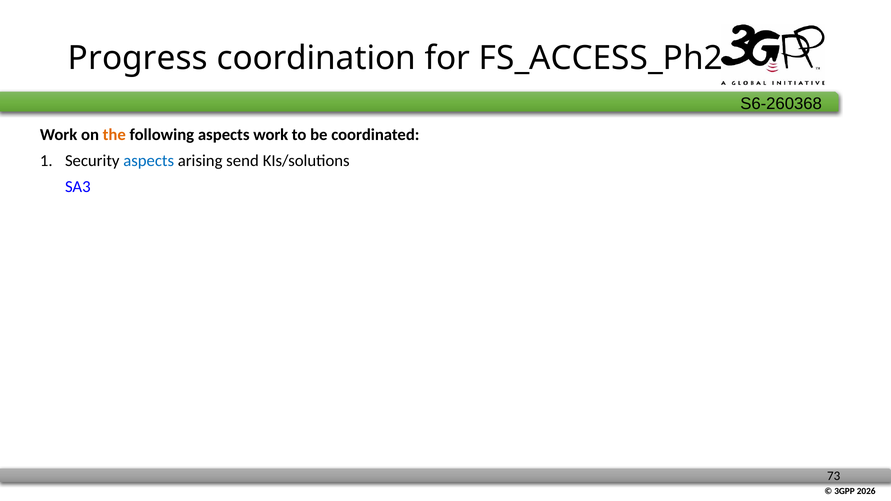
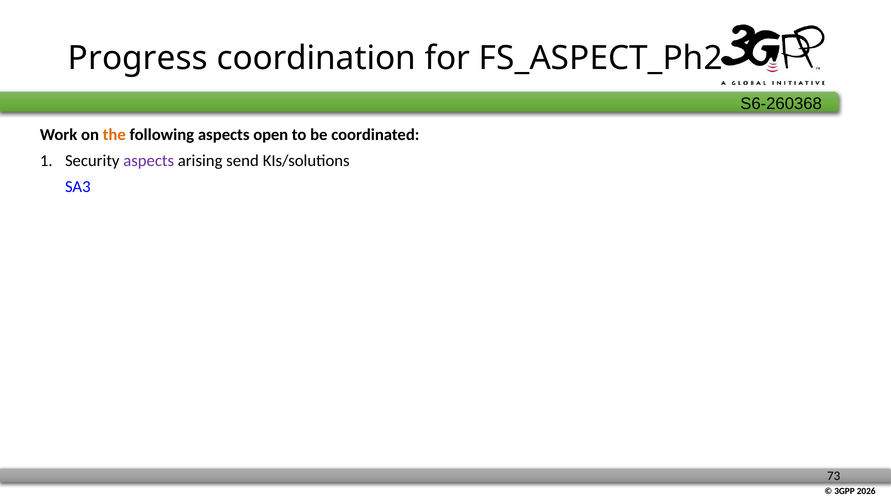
FS_ACCESS_Ph2: FS_ACCESS_Ph2 -> FS_ASPECT_Ph2
aspects work: work -> open
aspects at (149, 161) colour: blue -> purple
